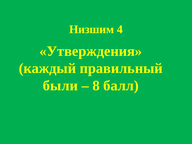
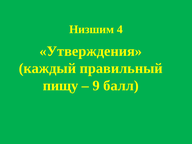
были: были -> пищу
8: 8 -> 9
